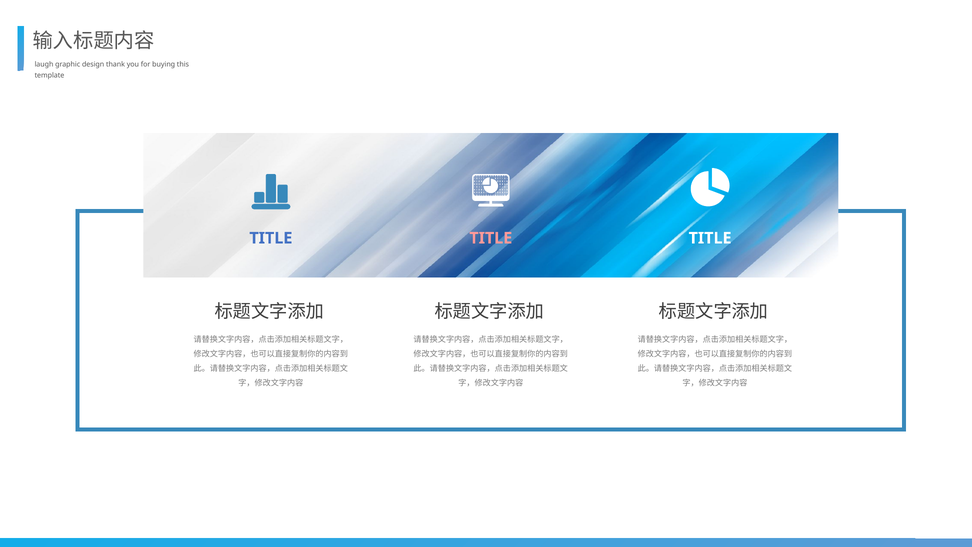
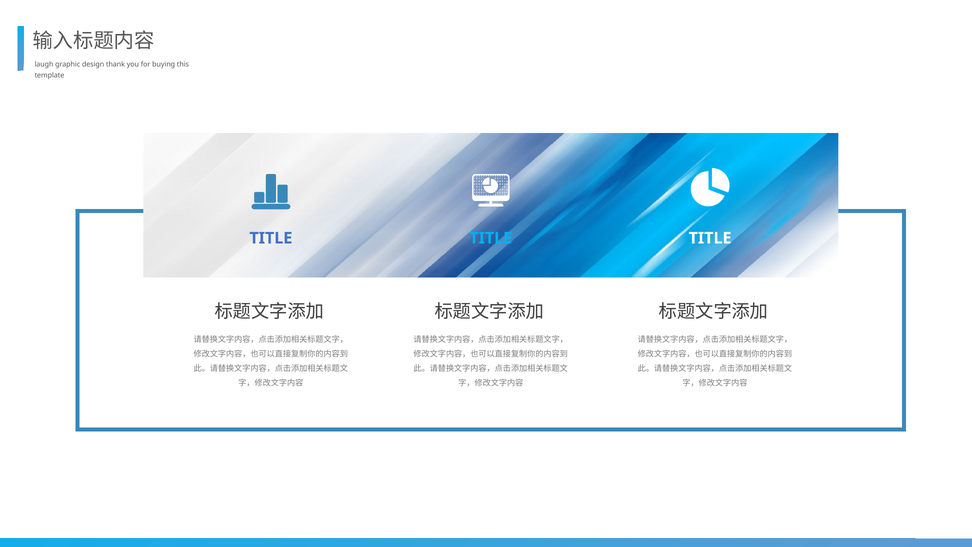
TITLE at (491, 238) colour: pink -> light blue
